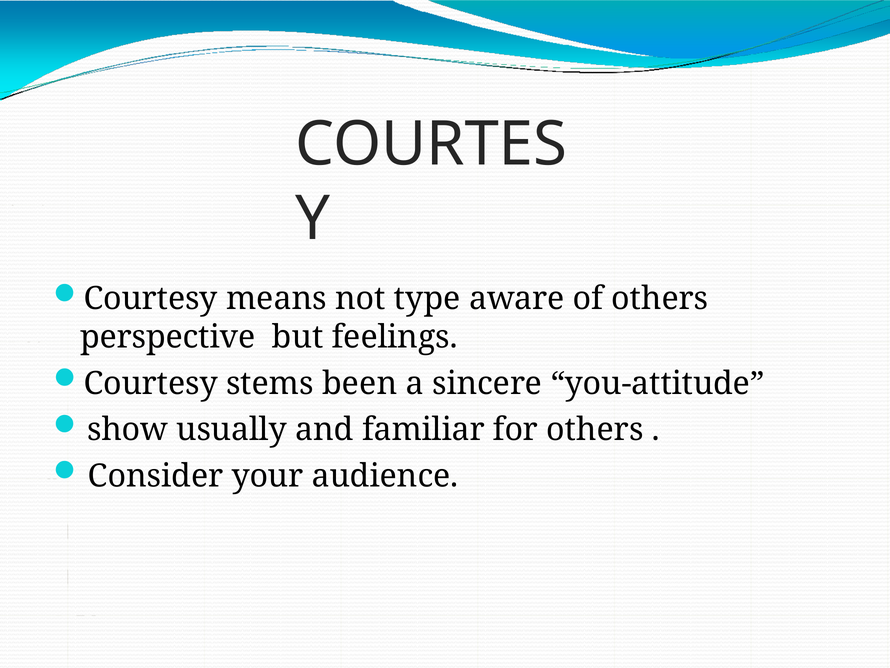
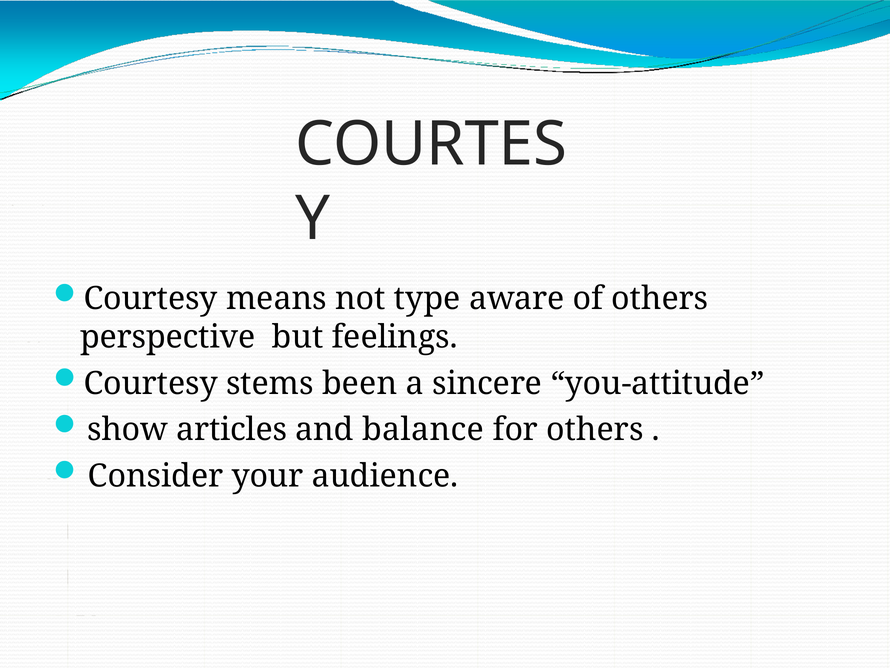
usually: usually -> articles
familiar: familiar -> balance
